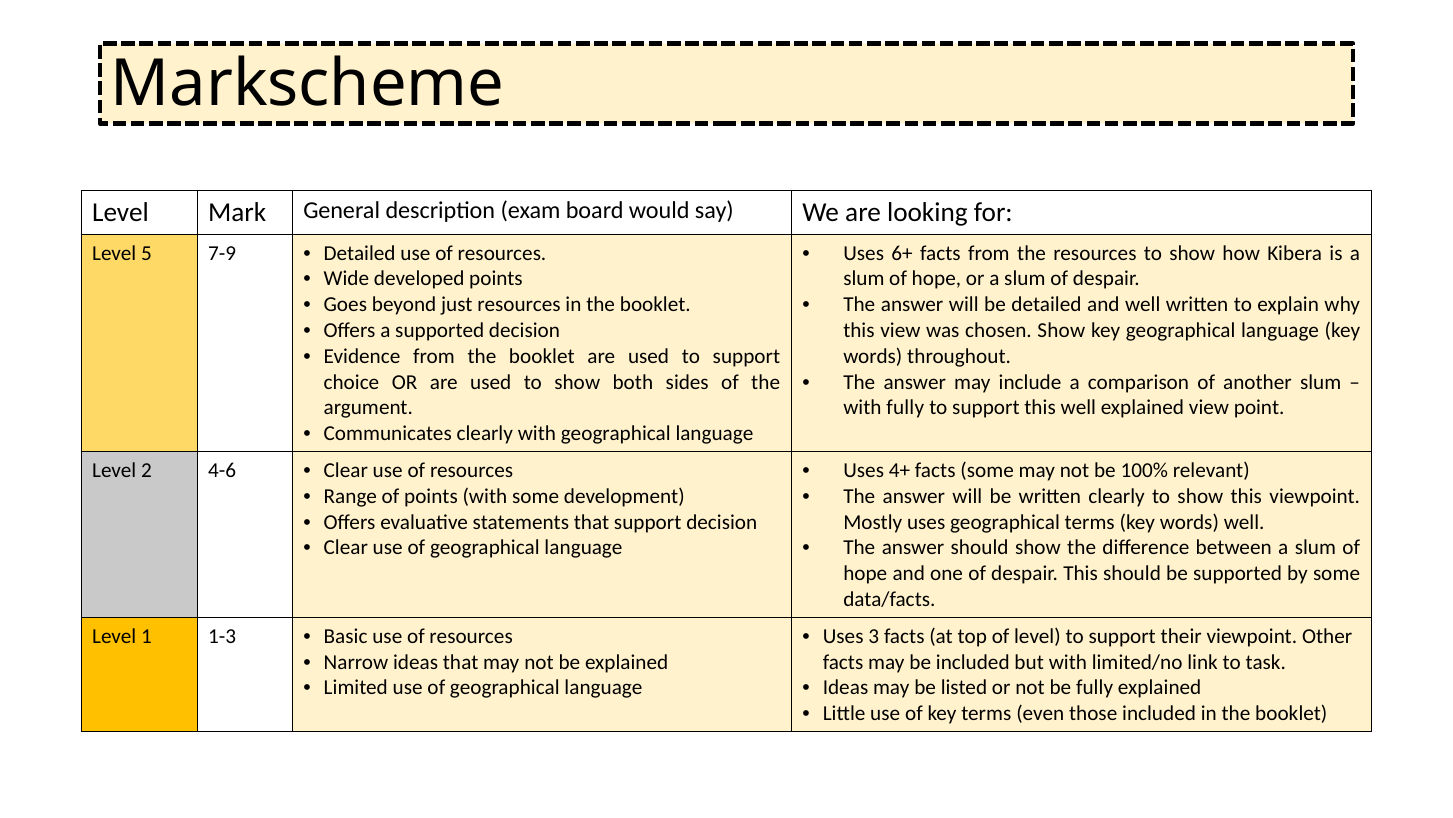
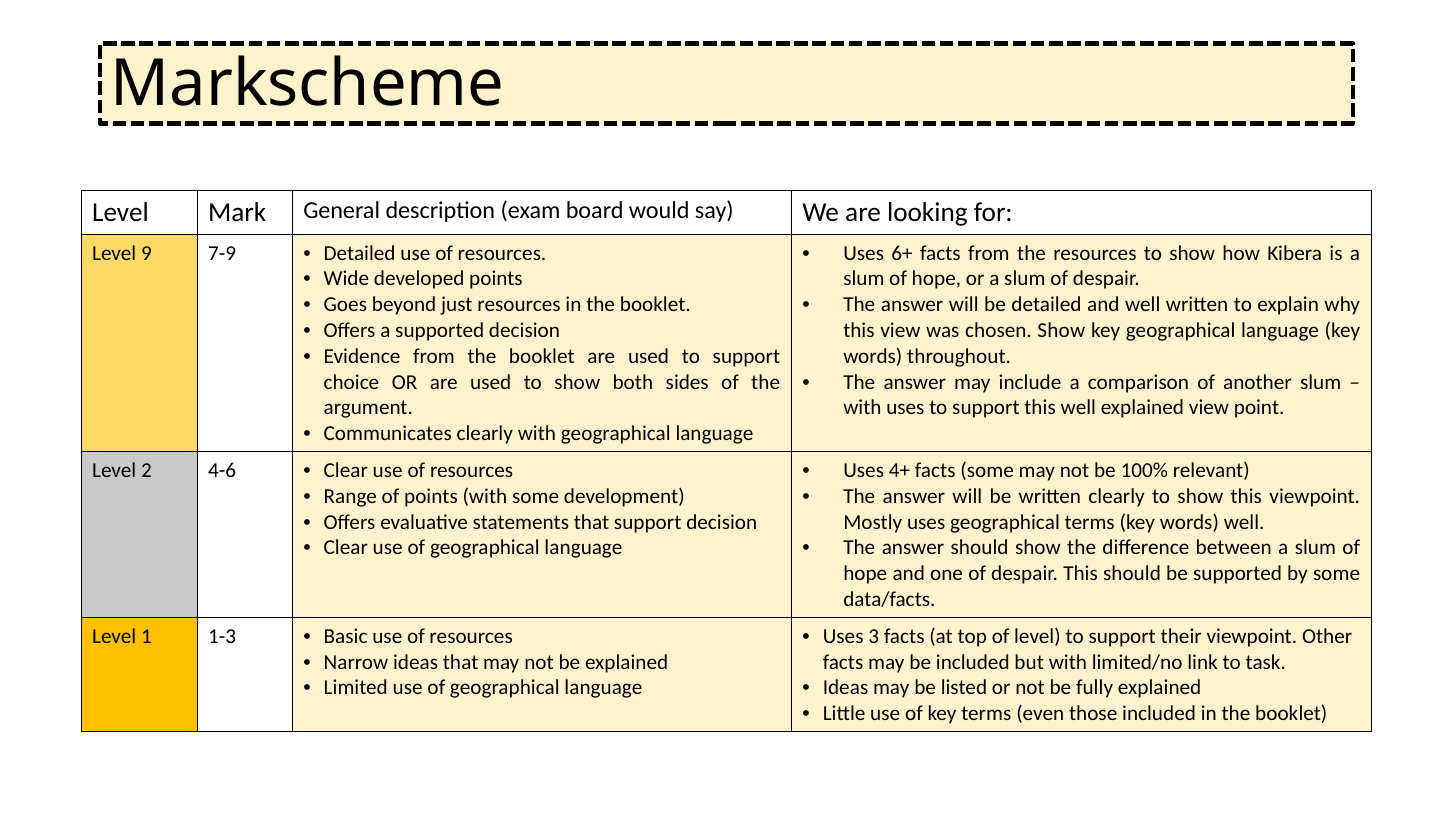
5: 5 -> 9
with fully: fully -> uses
